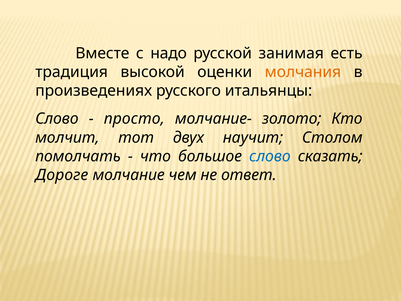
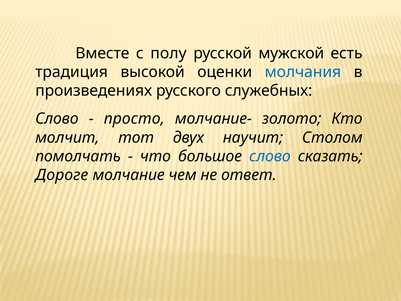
надо: надо -> полу
занимая: занимая -> мужской
молчания colour: orange -> blue
итальянцы: итальянцы -> служебных
